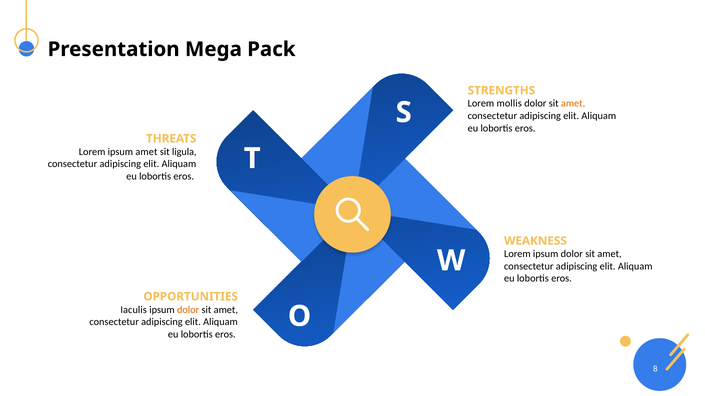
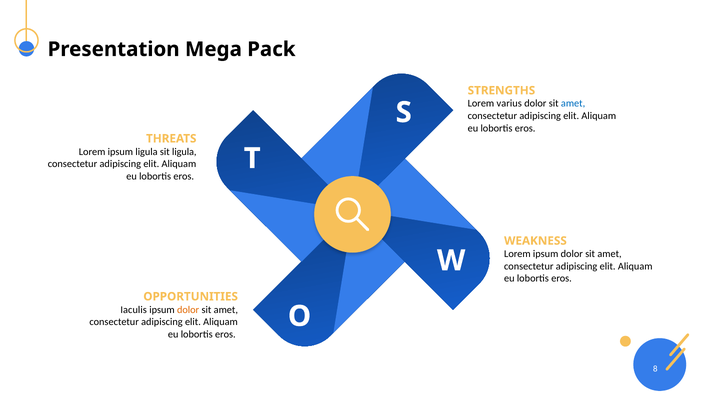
mollis: mollis -> varius
amet at (573, 104) colour: orange -> blue
ipsum amet: amet -> ligula
